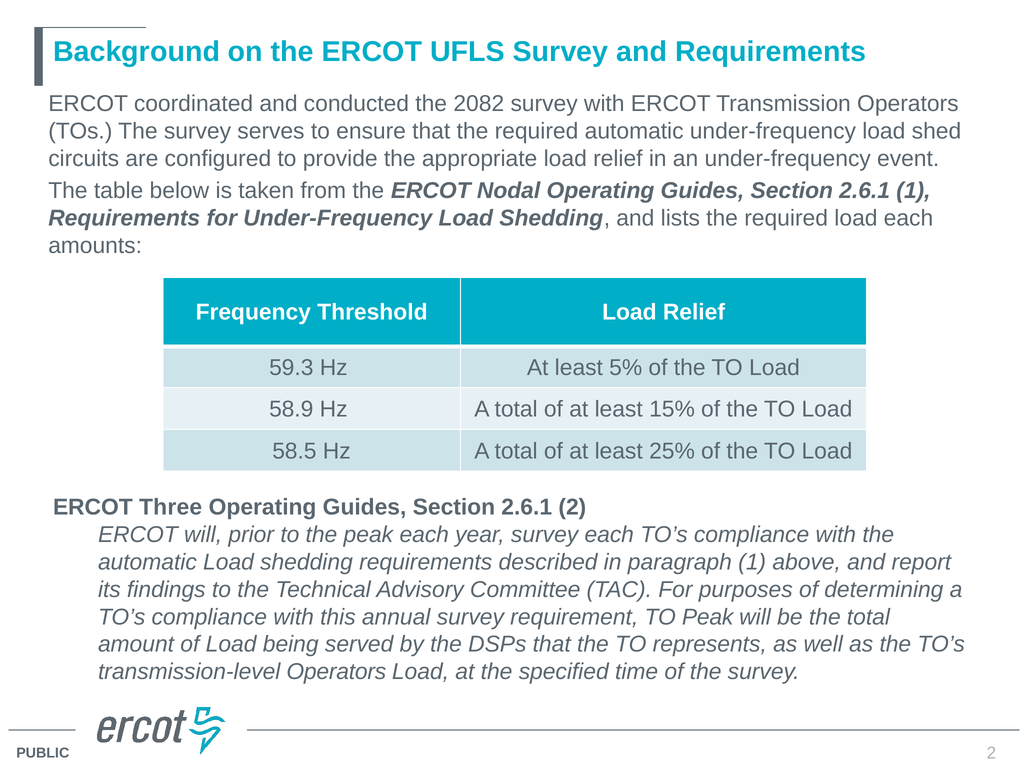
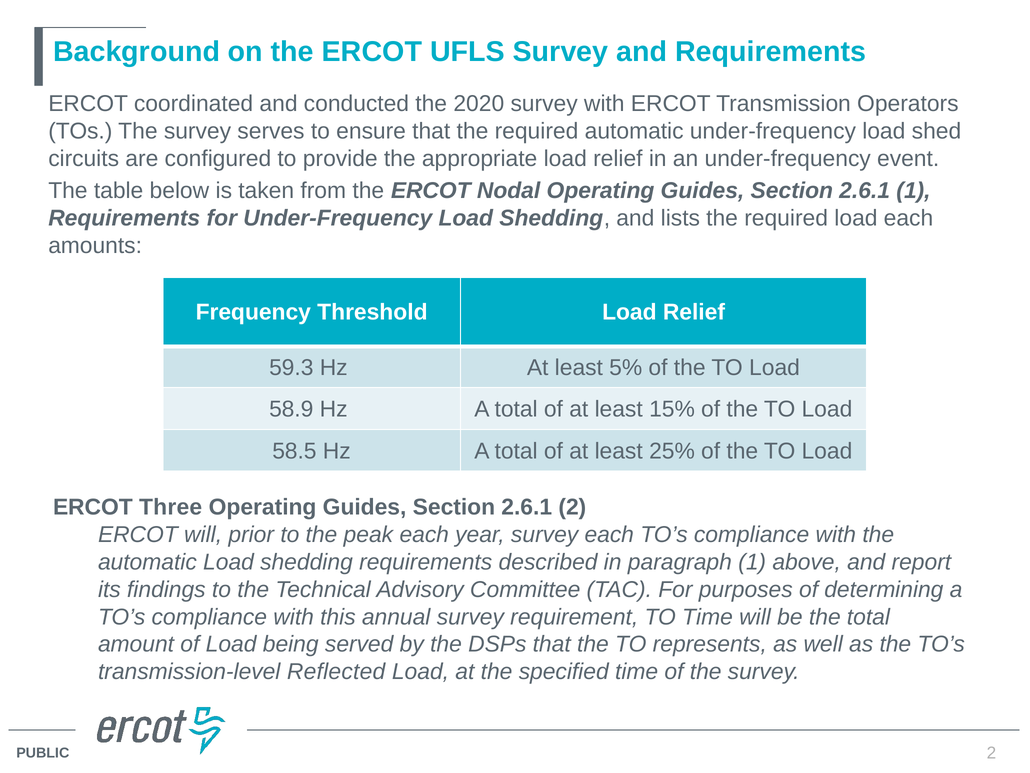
2082: 2082 -> 2020
TO Peak: Peak -> Time
transmission-level Operators: Operators -> Reflected
